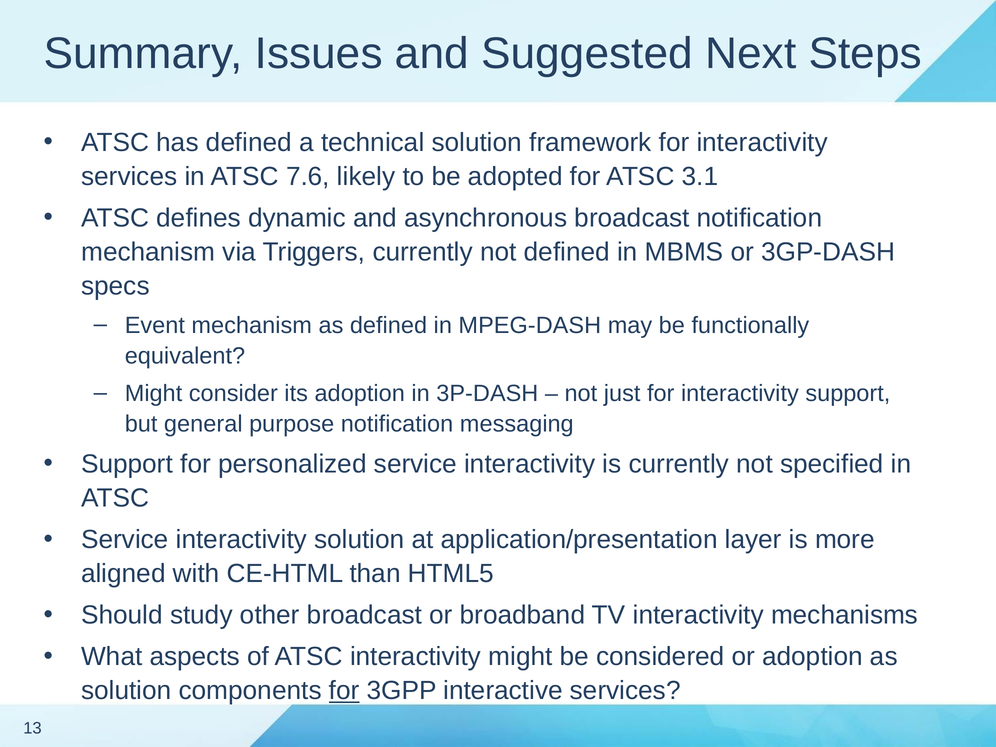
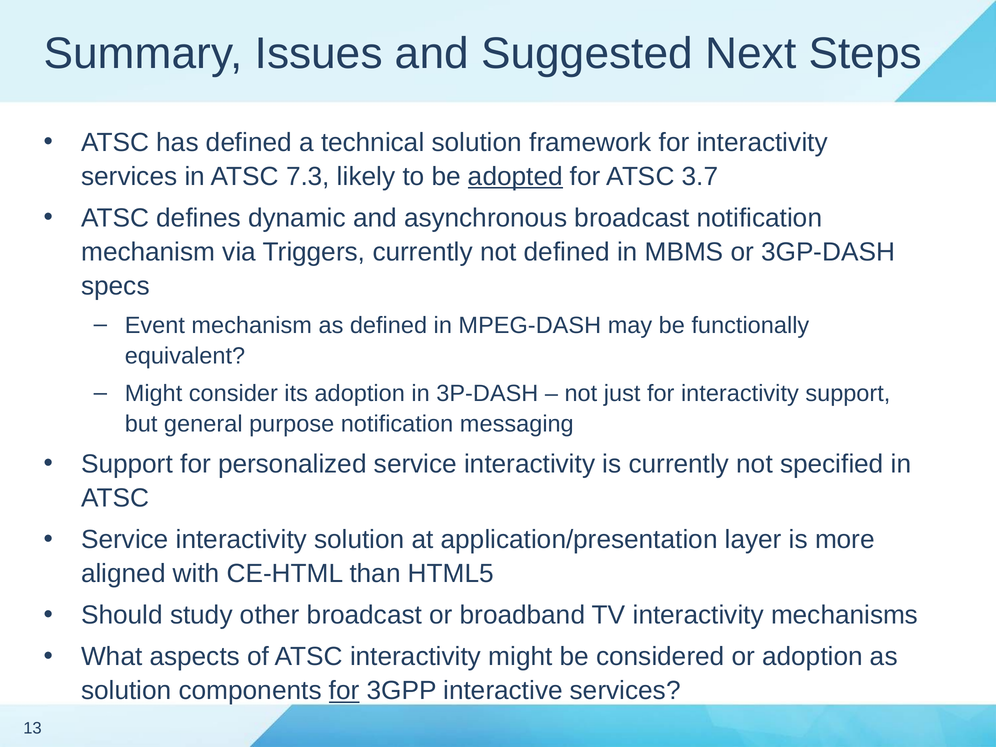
7.6: 7.6 -> 7.3
adopted underline: none -> present
3.1: 3.1 -> 3.7
